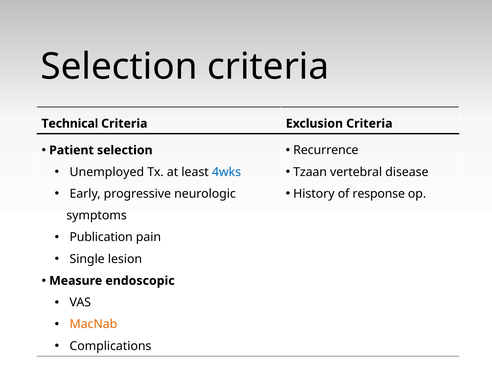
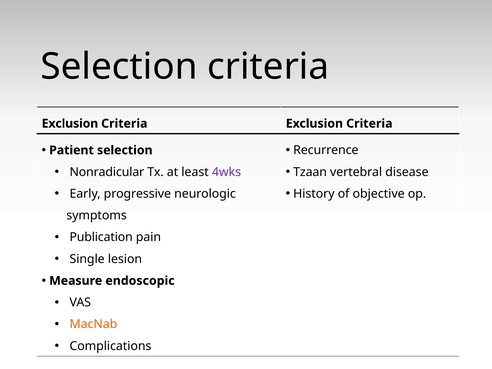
Technical at (70, 124): Technical -> Exclusion
Unemployed: Unemployed -> Nonradicular
4wks colour: blue -> purple
response: response -> objective
